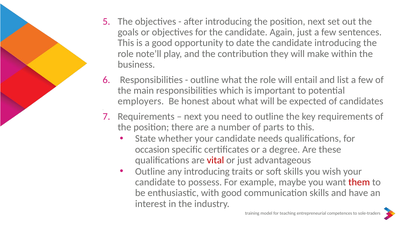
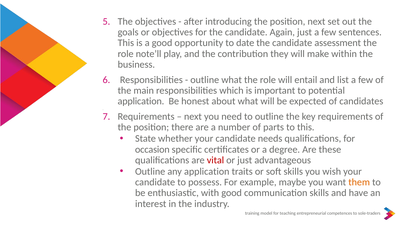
candidate introducing: introducing -> assessment
employers at (141, 102): employers -> application
any introducing: introducing -> application
them colour: red -> orange
